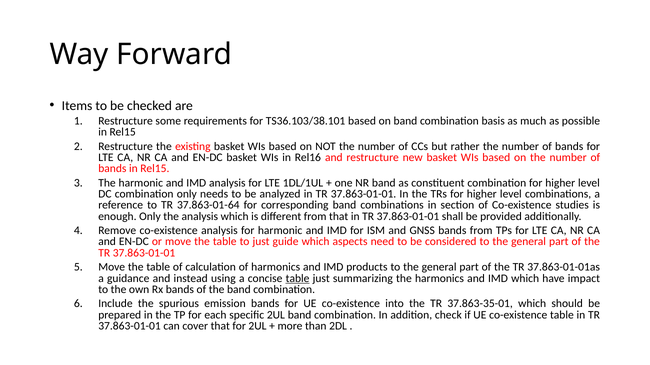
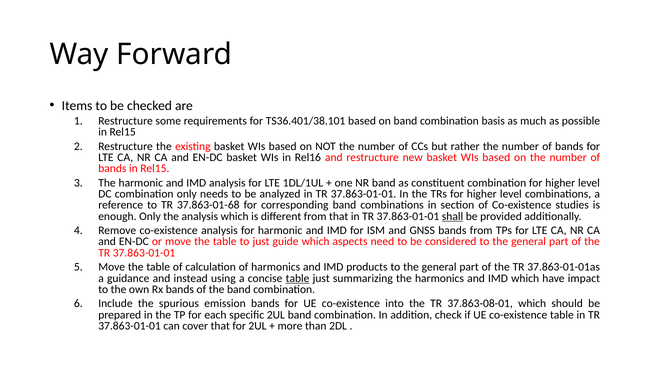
TS36.103/38.101: TS36.103/38.101 -> TS36.401/38.101
37.863-01-64: 37.863-01-64 -> 37.863-01-68
shall underline: none -> present
37.863-35-01: 37.863-35-01 -> 37.863-08-01
